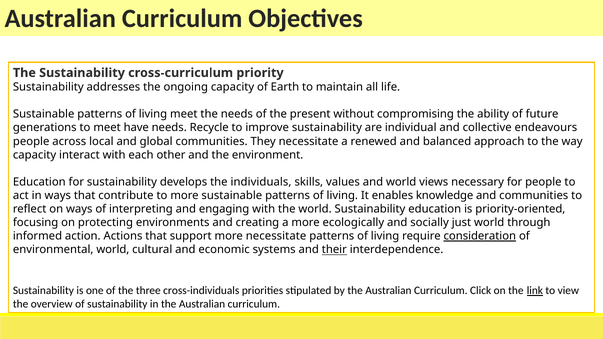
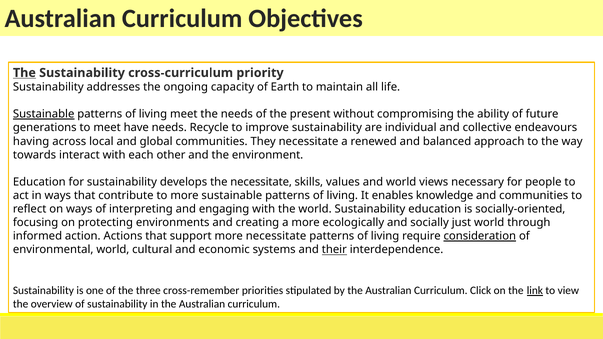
The at (24, 73) underline: none -> present
Sustainable at (44, 114) underline: none -> present
people at (31, 141): people -> having
capacity at (35, 155): capacity -> towards
the individuals: individuals -> necessitate
priority-oriented: priority-oriented -> socially-oriented
cross-individuals: cross-individuals -> cross-remember
